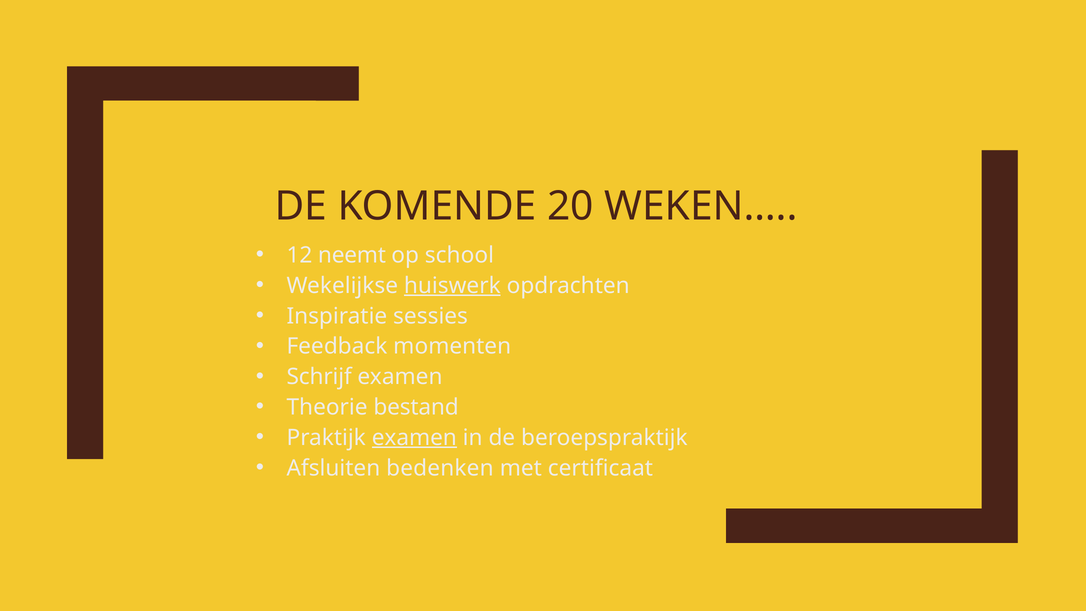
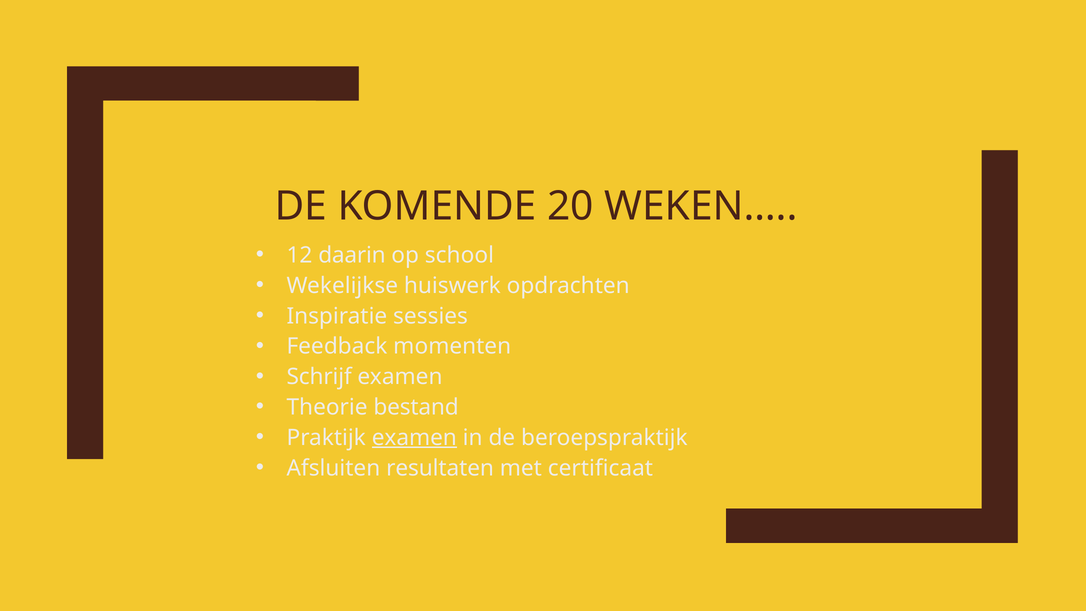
neemt: neemt -> daarin
huiswerk underline: present -> none
bedenken: bedenken -> resultaten
